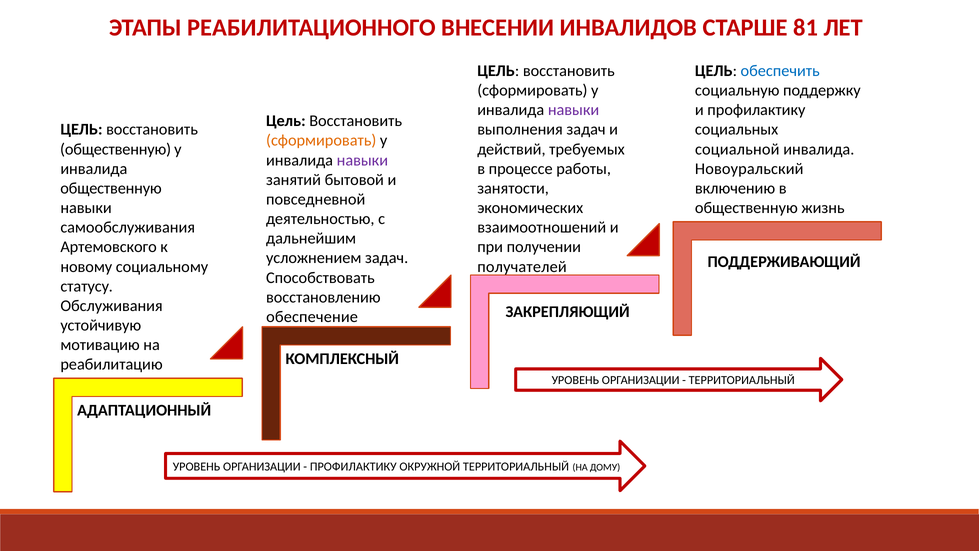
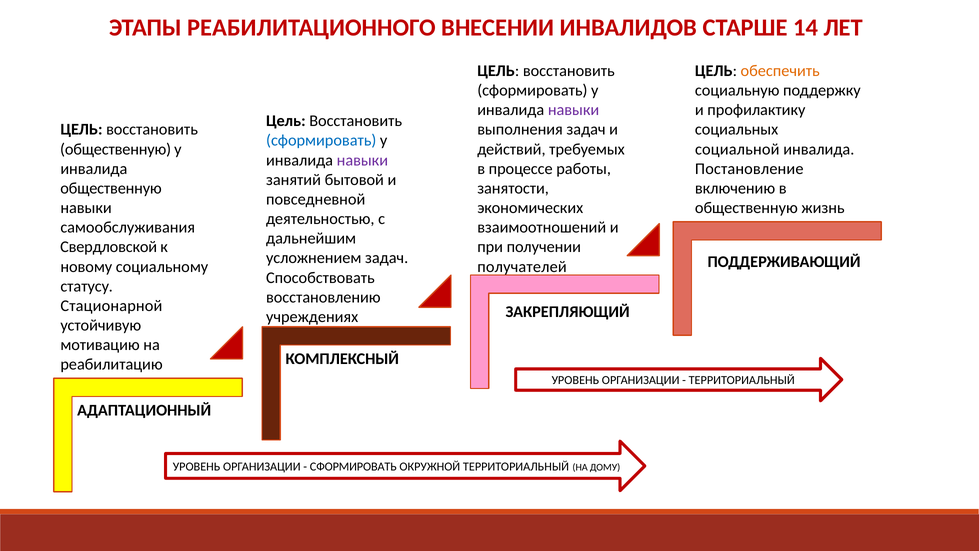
81: 81 -> 14
обеспечить colour: blue -> orange
сформировать at (321, 140) colour: orange -> blue
Новоуральский: Новоуральский -> Постановление
Артемовского: Артемовского -> Свердловской
Обслуживания: Обслуживания -> Стационарной
обеспечение: обеспечение -> учреждениях
ПРОФИЛАКТИКУ at (353, 466): ПРОФИЛАКТИКУ -> СФОРМИРОВАТЬ
